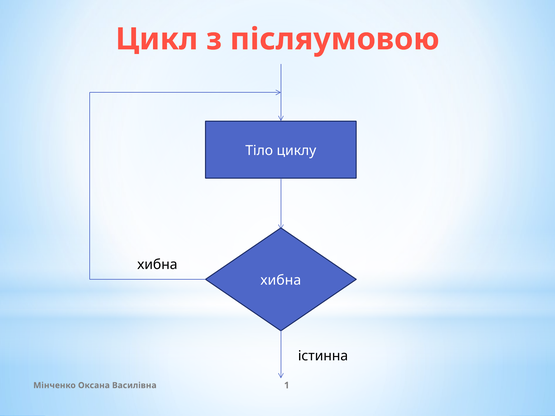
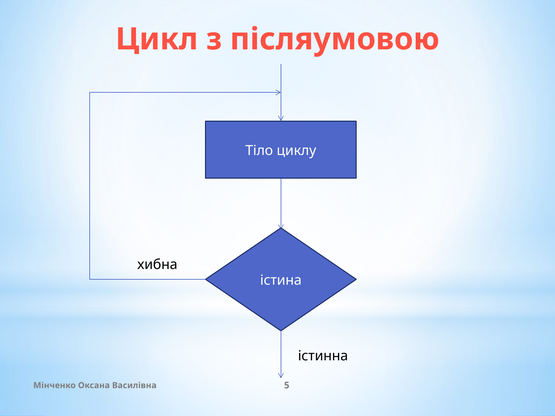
хибна at (281, 280): хибна -> істина
1: 1 -> 5
